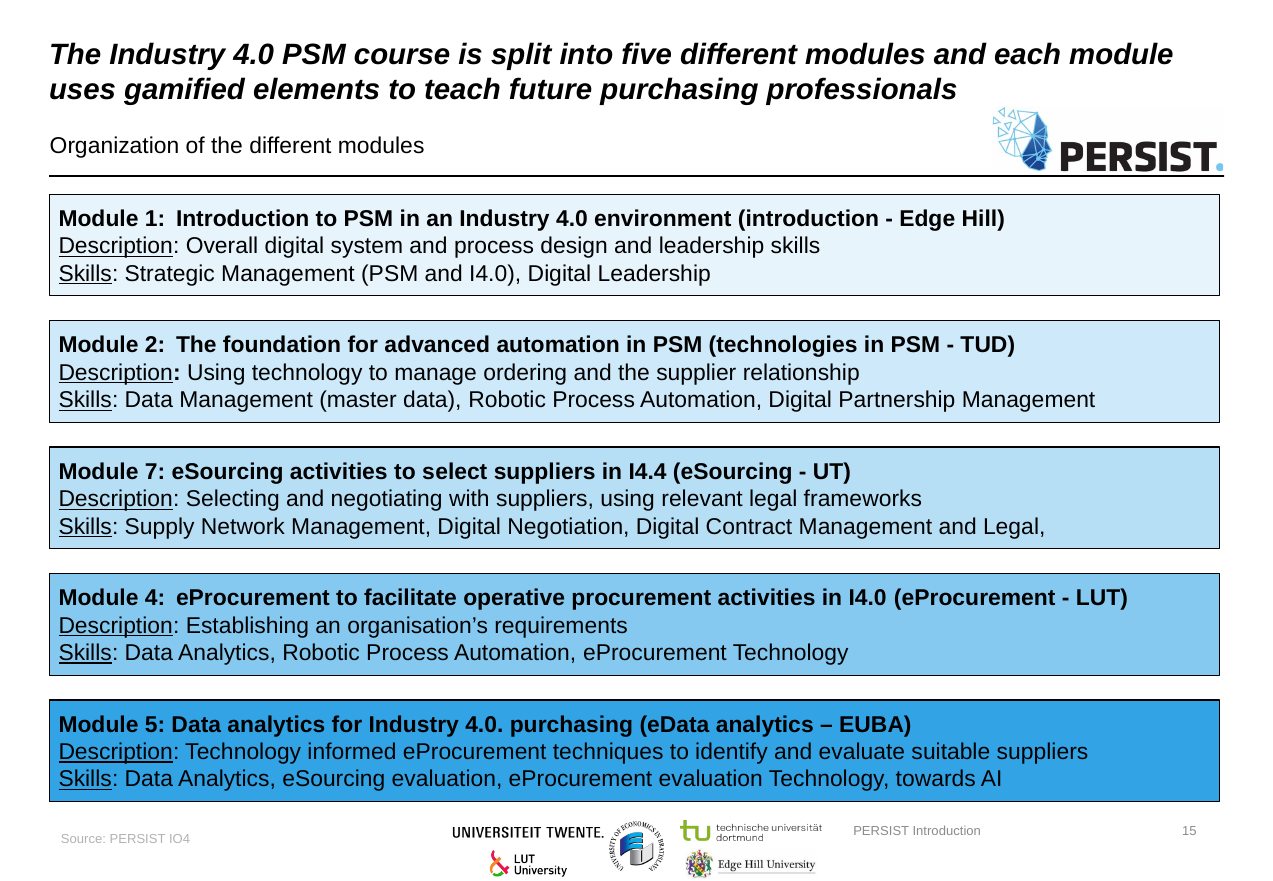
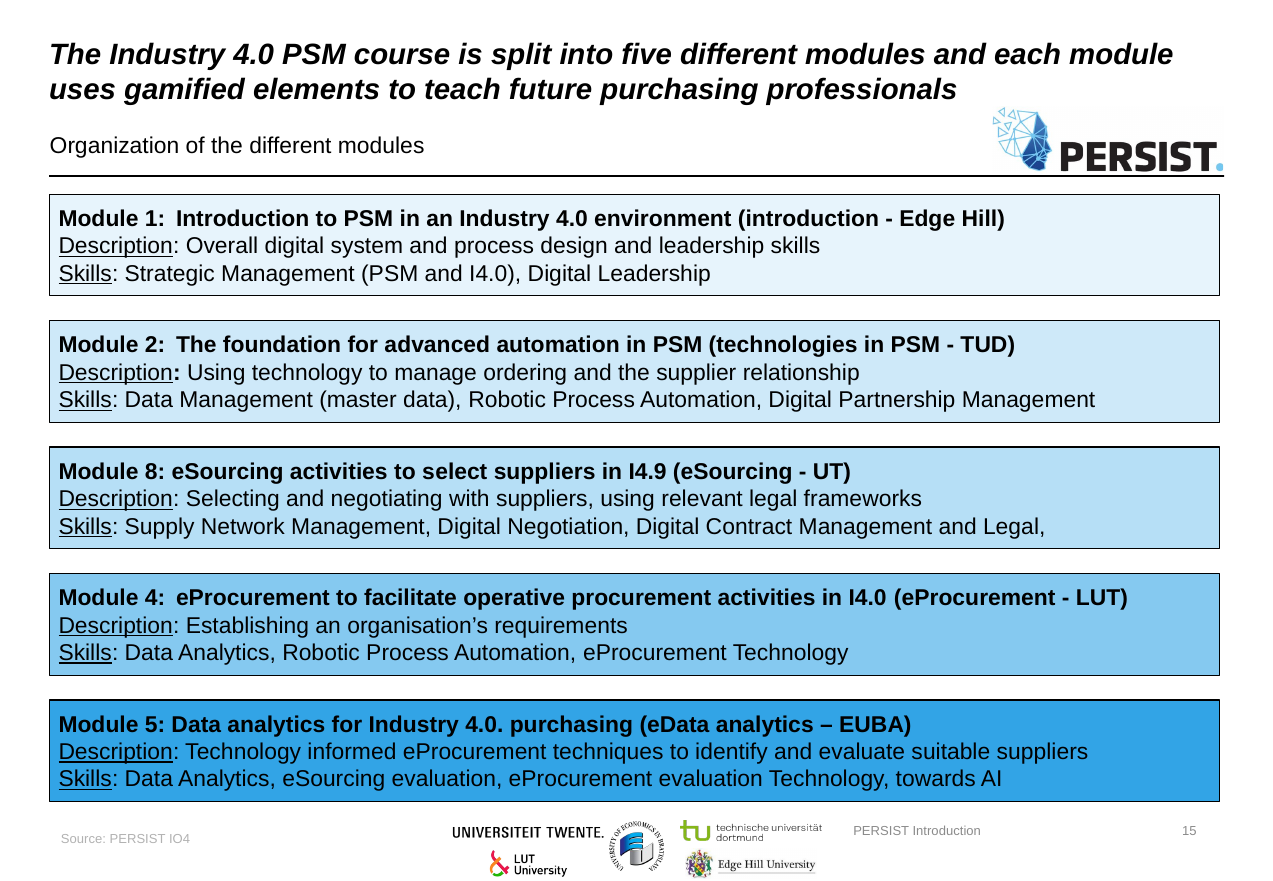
7: 7 -> 8
I4.4: I4.4 -> I4.9
